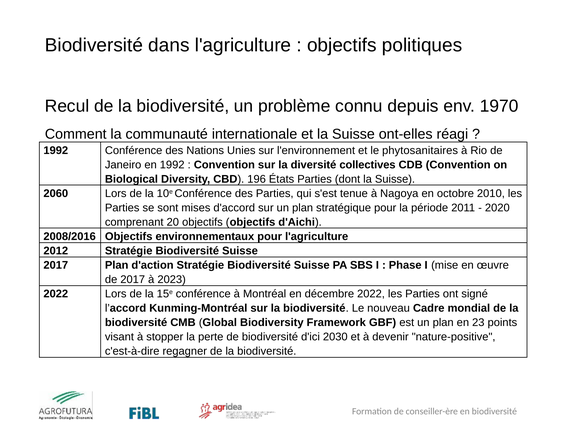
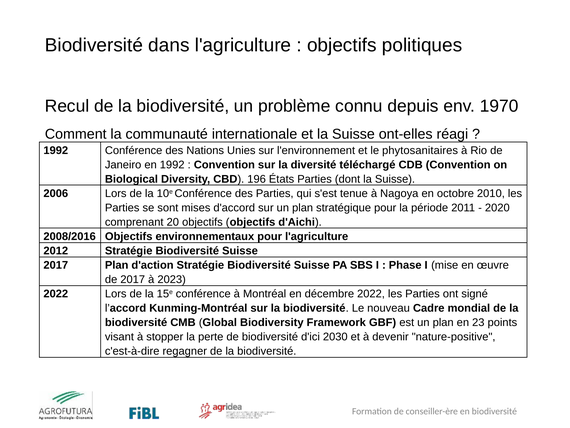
collectives: collectives -> téléchargé
2060: 2060 -> 2006
